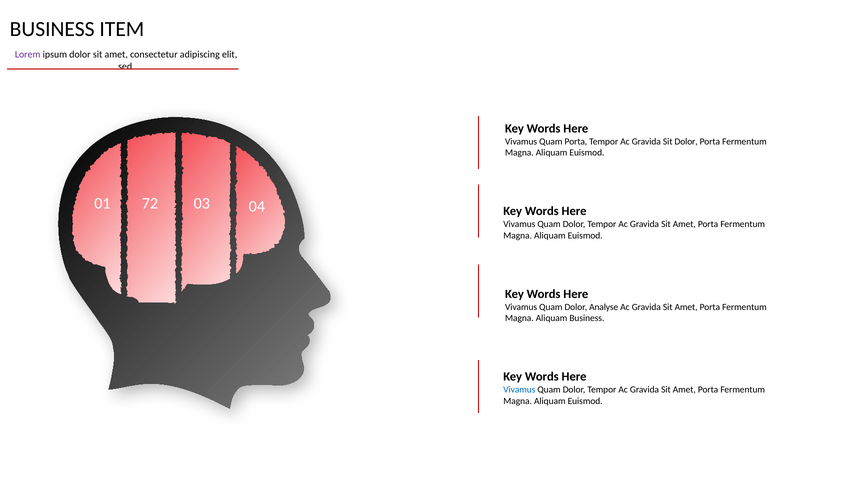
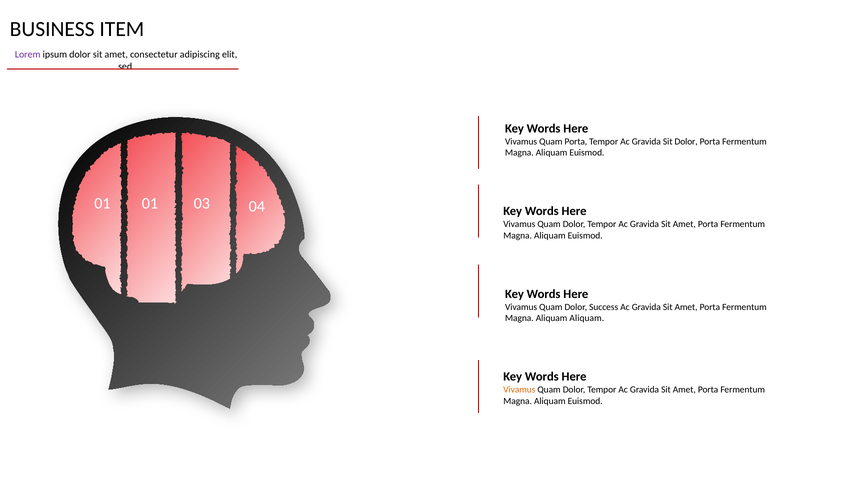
01 72: 72 -> 01
Analyse: Analyse -> Success
Aliquam Business: Business -> Aliquam
Vivamus at (519, 390) colour: blue -> orange
